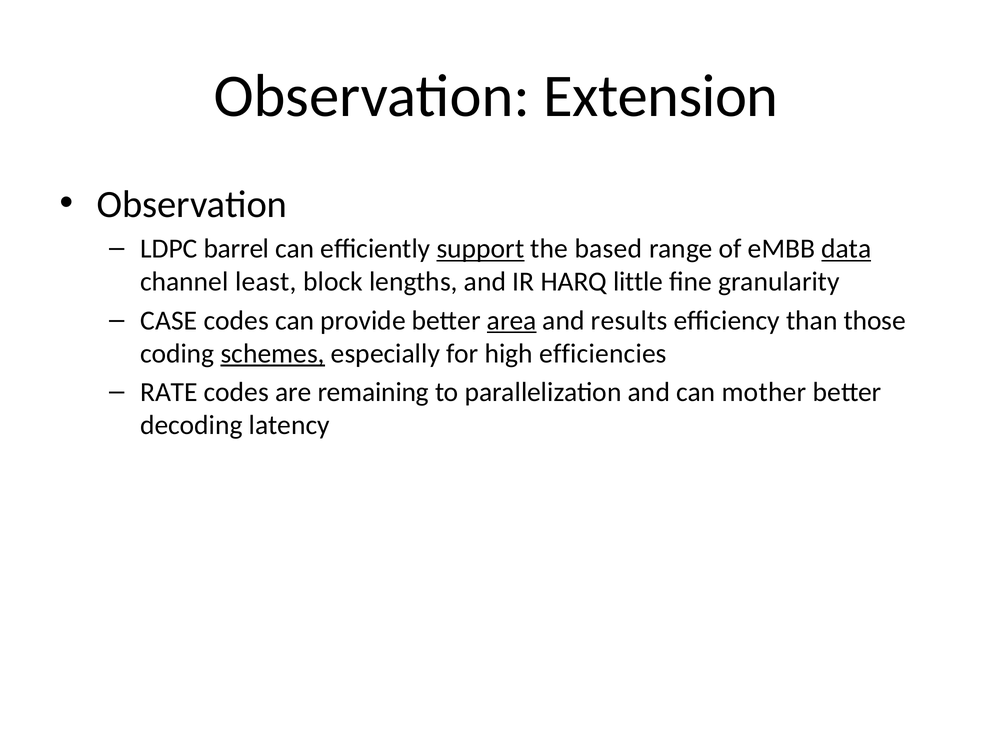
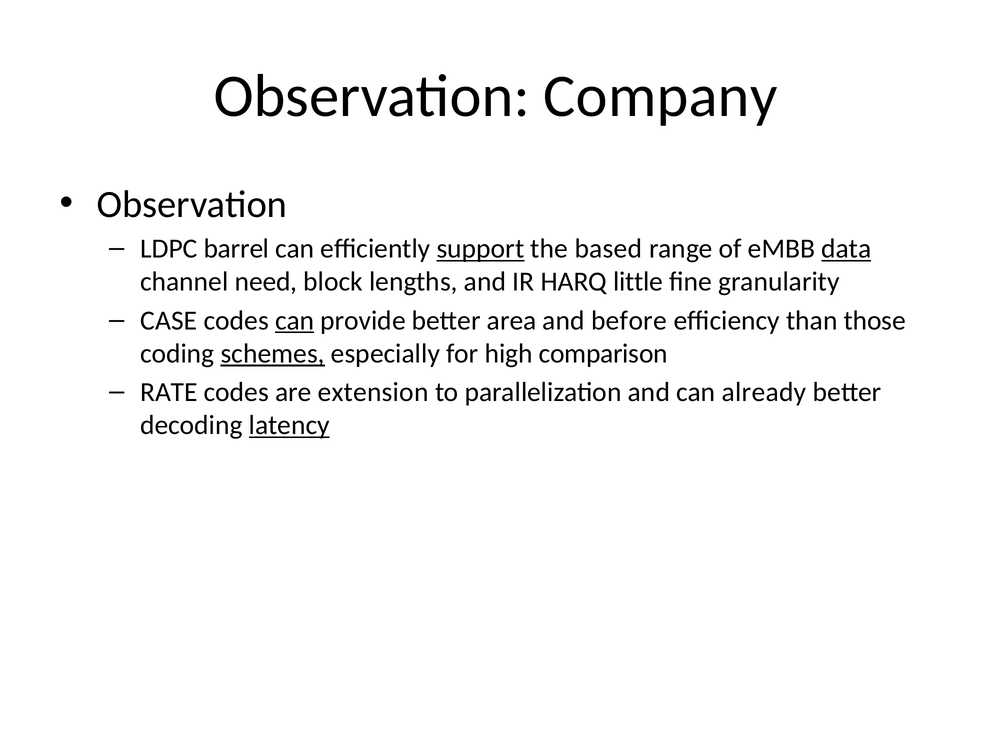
Extension: Extension -> Company
least: least -> need
can at (295, 321) underline: none -> present
area underline: present -> none
results: results -> before
efficiencies: efficiencies -> comparison
remaining: remaining -> extension
mother: mother -> already
latency underline: none -> present
